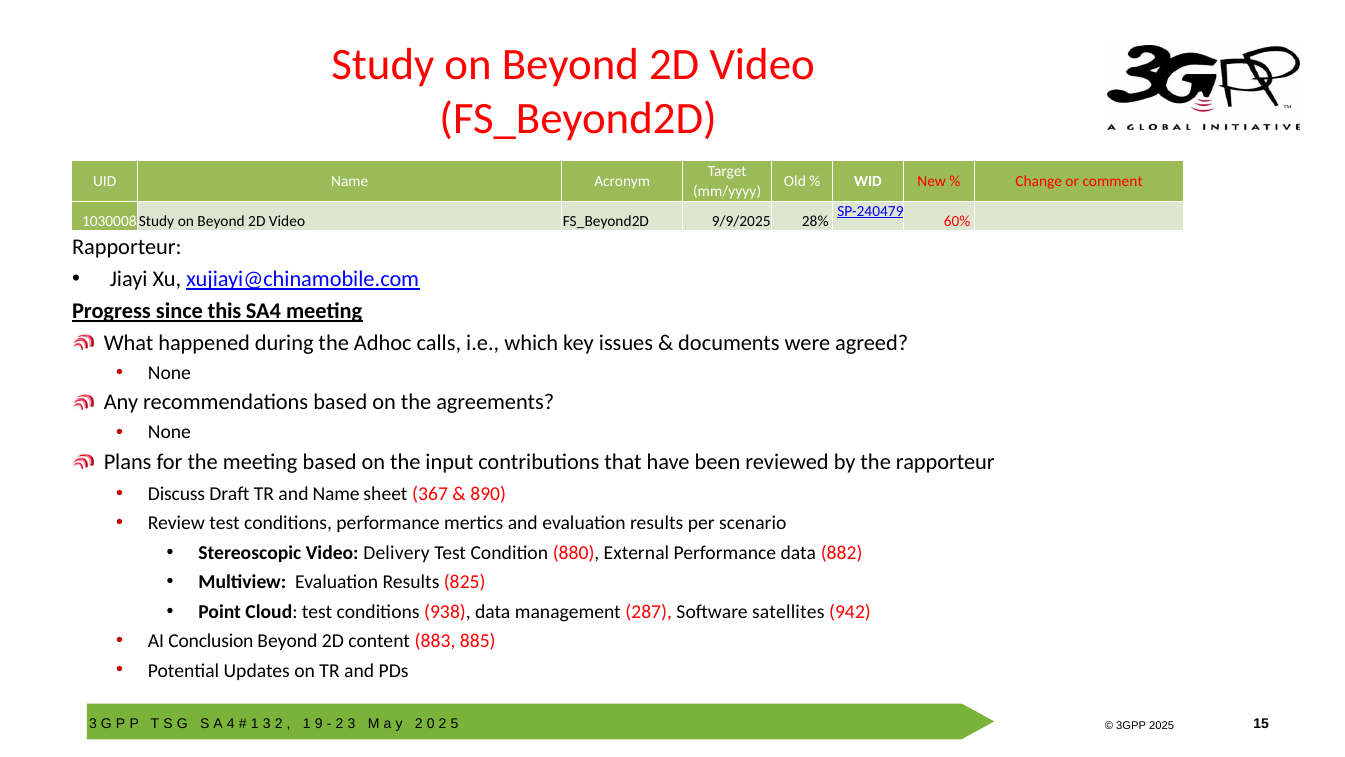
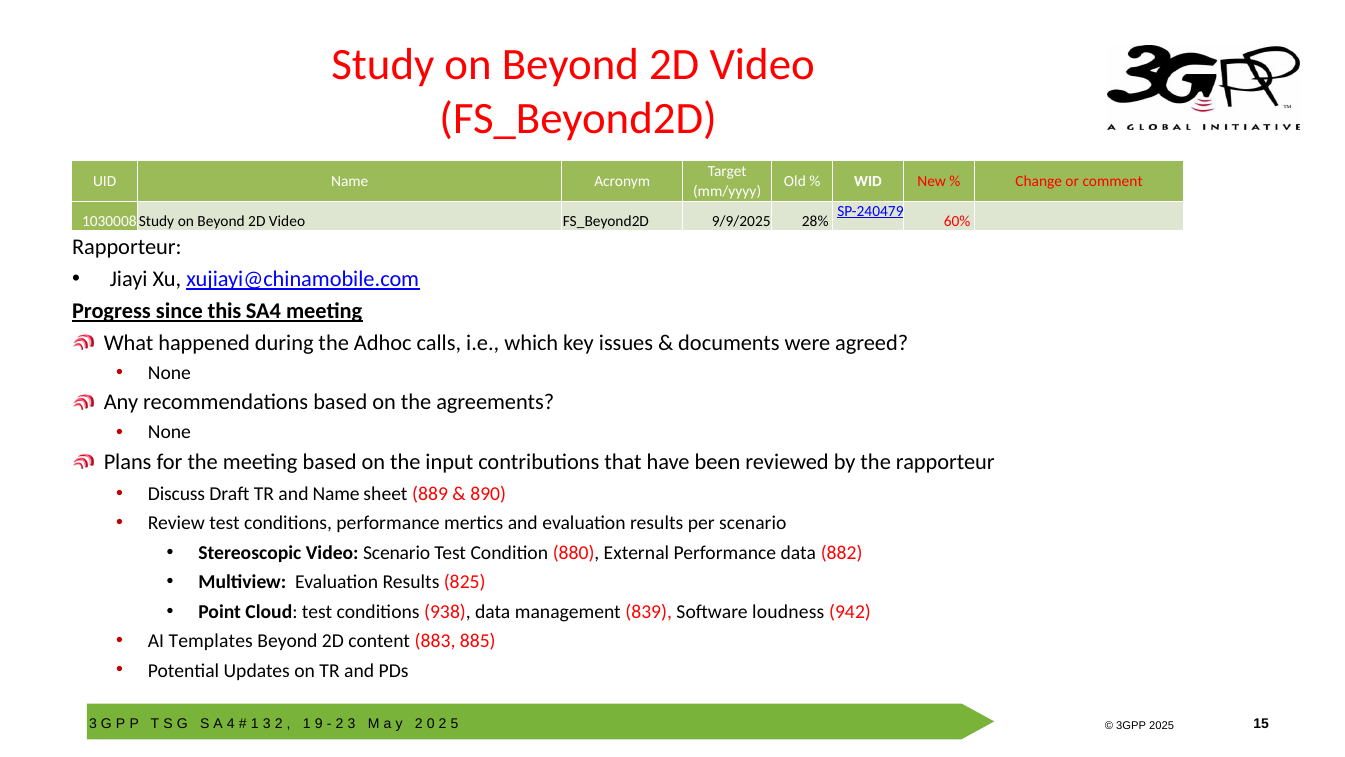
367: 367 -> 889
Video Delivery: Delivery -> Scenario
287: 287 -> 839
satellites: satellites -> loudness
Conclusion: Conclusion -> Templates
